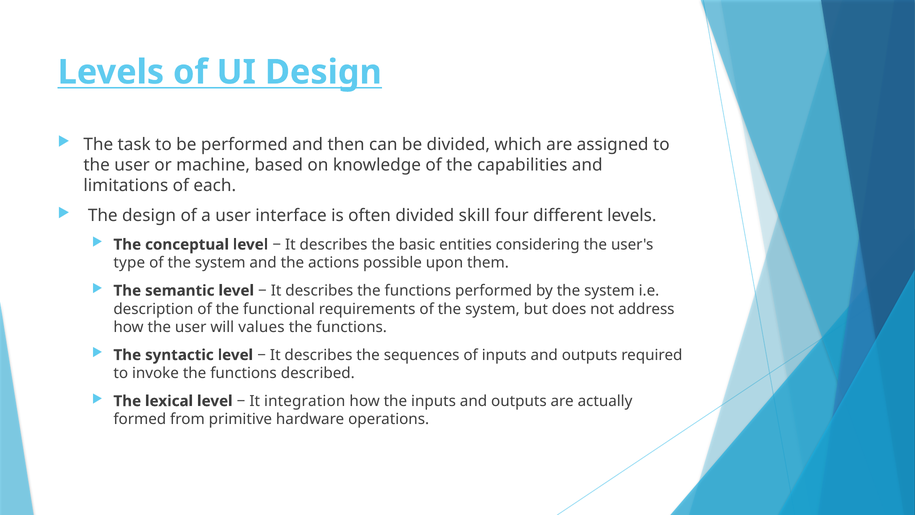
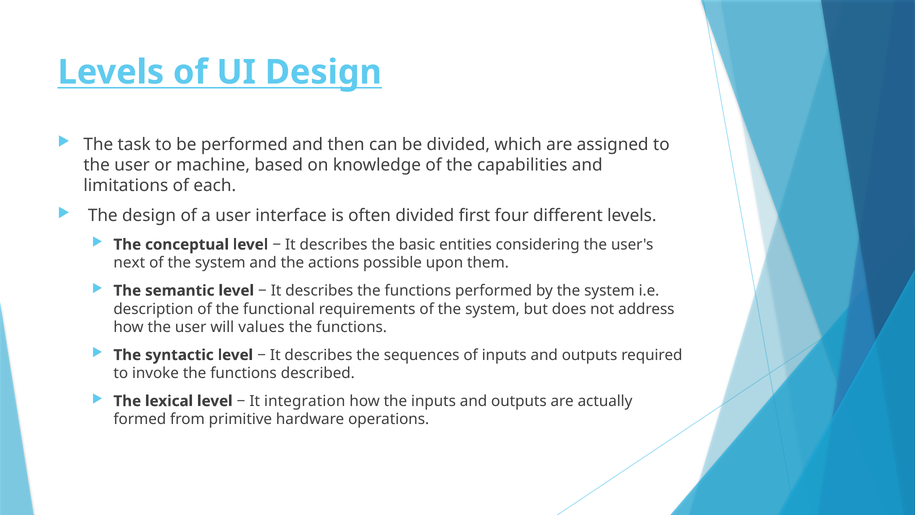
skill: skill -> first
type: type -> next
